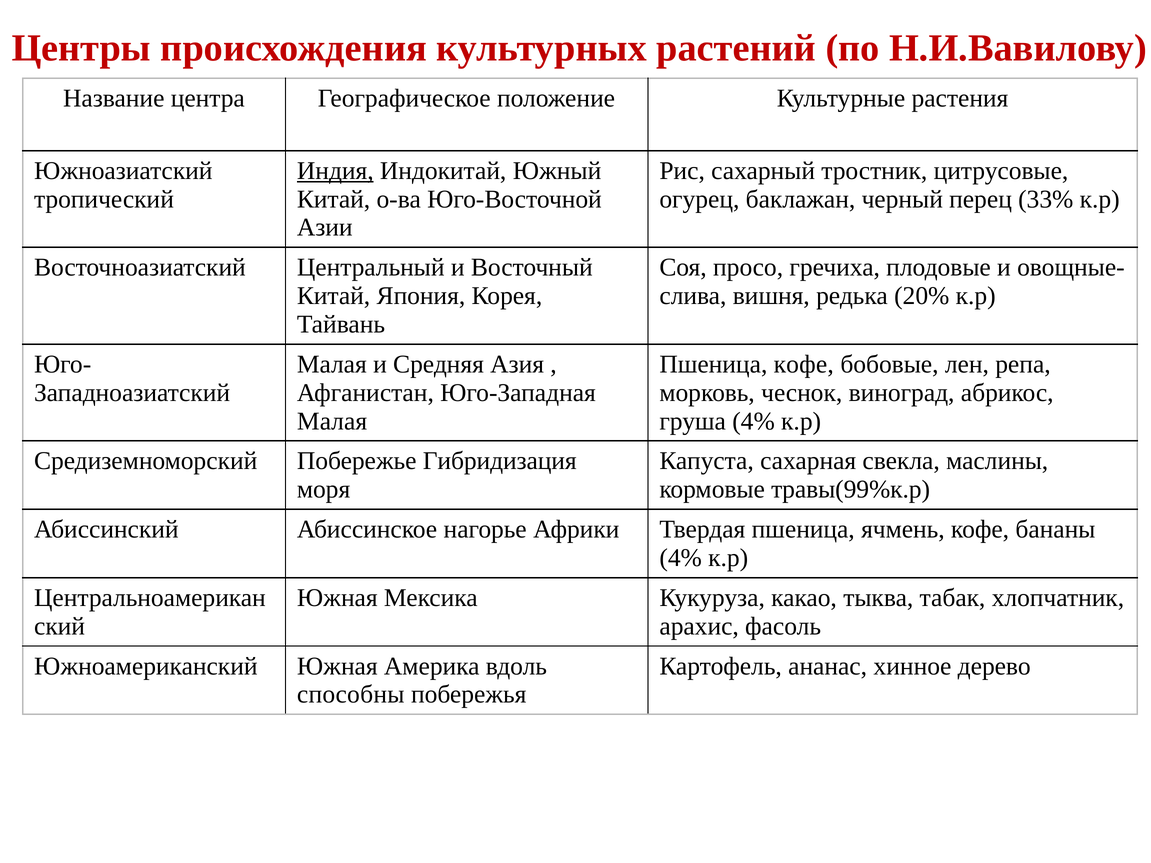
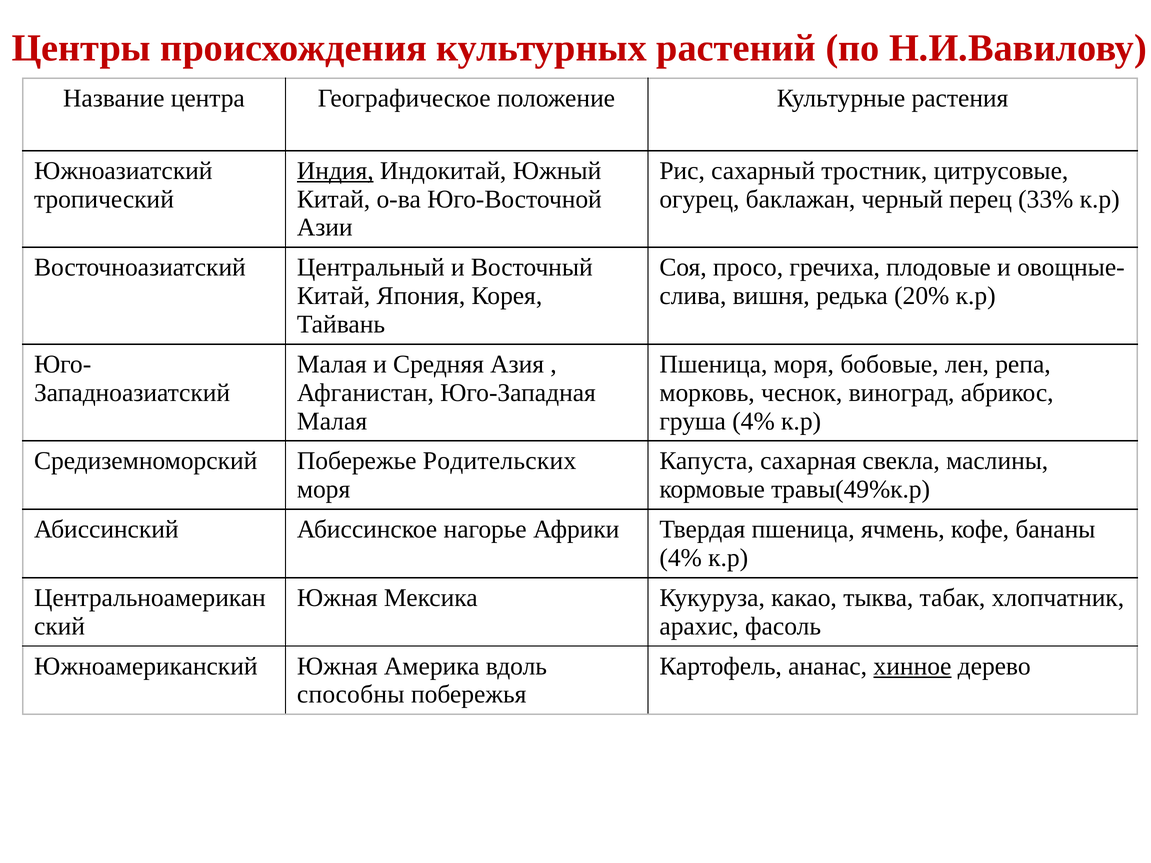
Пшеница кофе: кофе -> моря
Гибридизация: Гибридизация -> Родительских
травы(99%к.р: травы(99%к.р -> травы(49%к.р
хинное underline: none -> present
